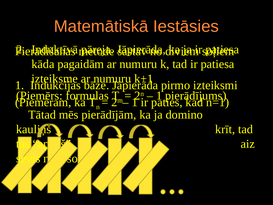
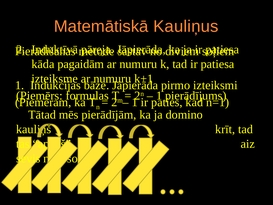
Iestāsies: Iestāsies -> Kauliņus
